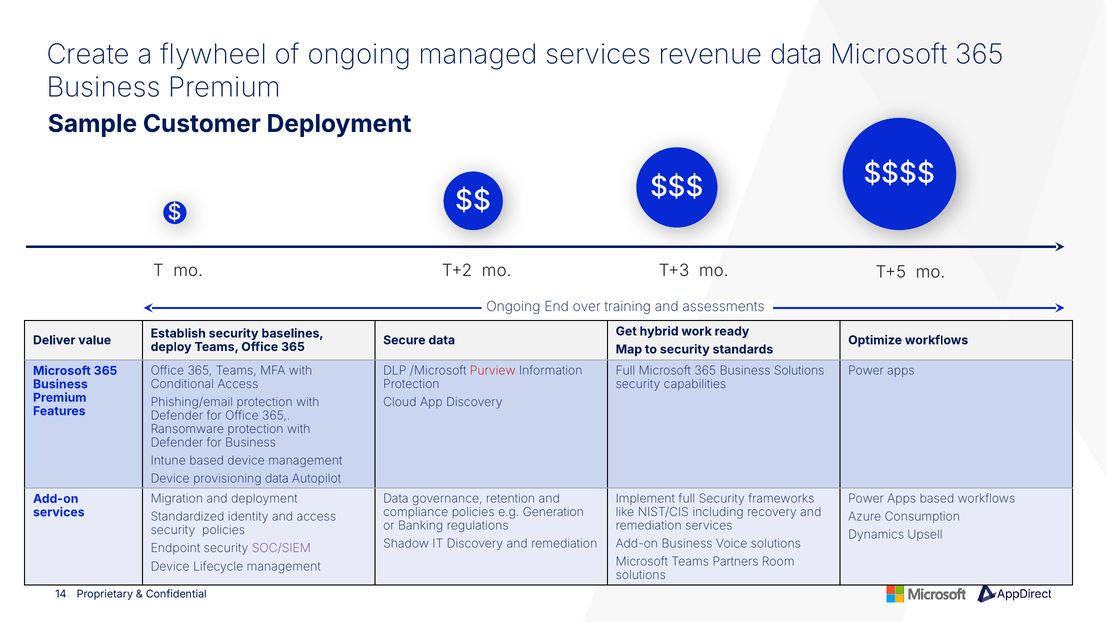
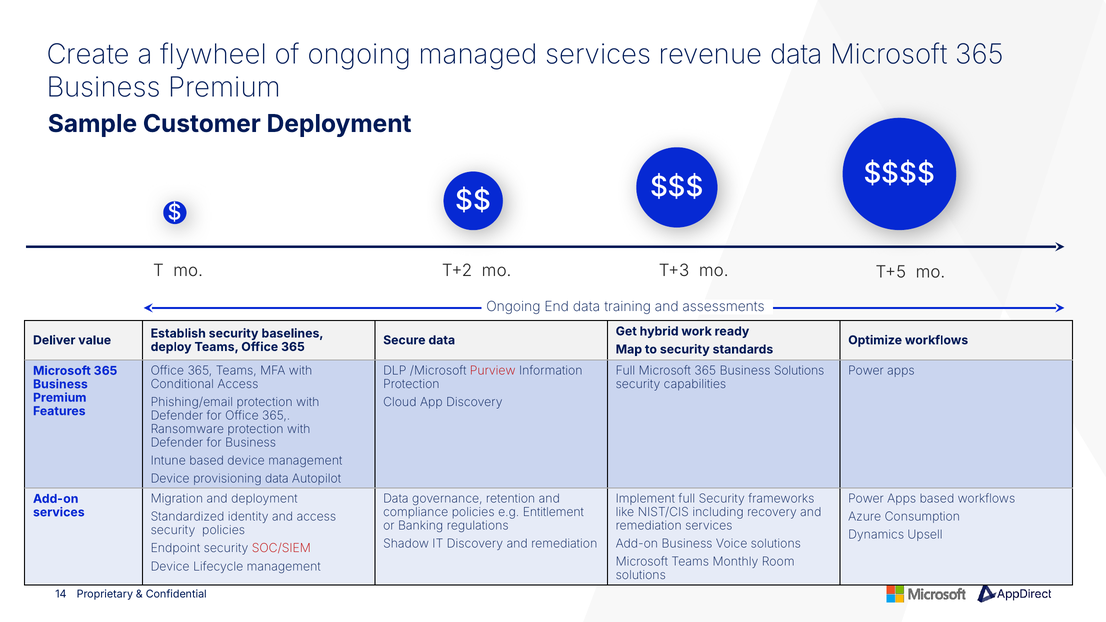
End over: over -> data
Generation: Generation -> Entitlement
SOC/SIEM colour: purple -> red
Partners: Partners -> Monthly
